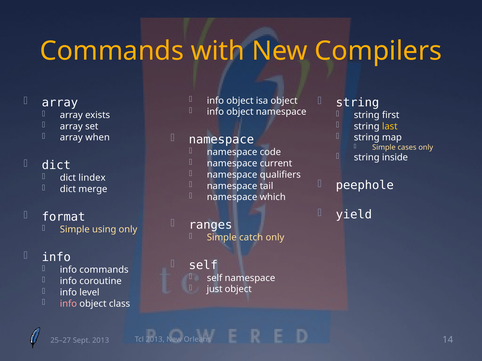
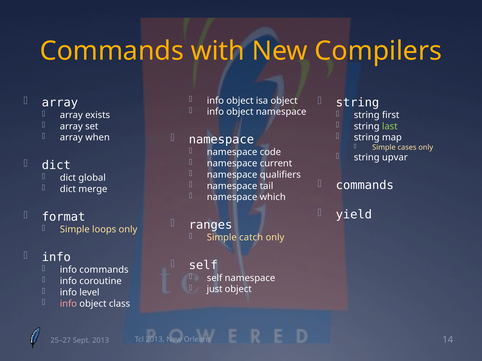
last colour: yellow -> light green
inside: inside -> upvar
lindex: lindex -> global
peephole at (365, 186): peephole -> commands
using: using -> loops
